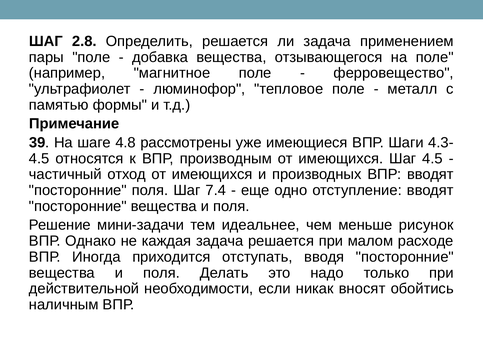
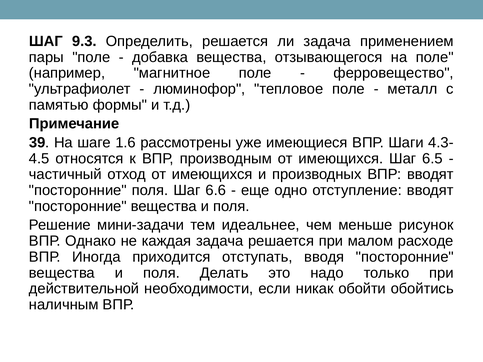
2.8: 2.8 -> 9.3
4.8: 4.8 -> 1.6
Шаг 4.5: 4.5 -> 6.5
7.4: 7.4 -> 6.6
вносят: вносят -> обойти
